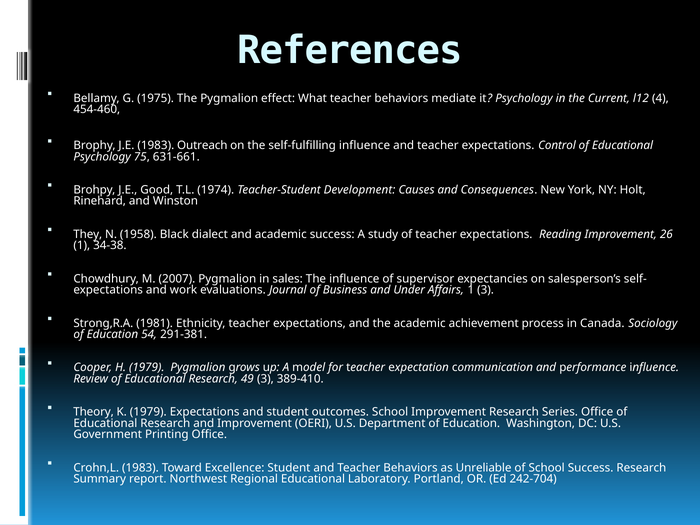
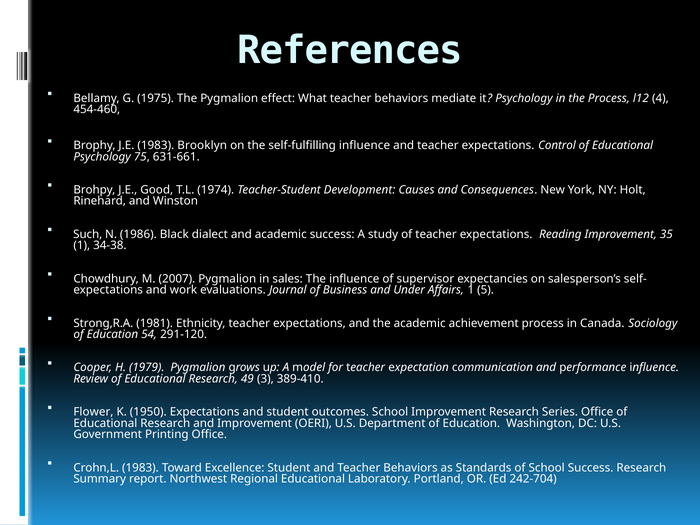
the Current: Current -> Process
Outreach: Outreach -> Brooklyn
They: They -> Such
1958: 1958 -> 1986
26: 26 -> 35
1 3: 3 -> 5
291-381: 291-381 -> 291-120
Theory: Theory -> Flower
K 1979: 1979 -> 1950
Unreliable: Unreliable -> Standards
